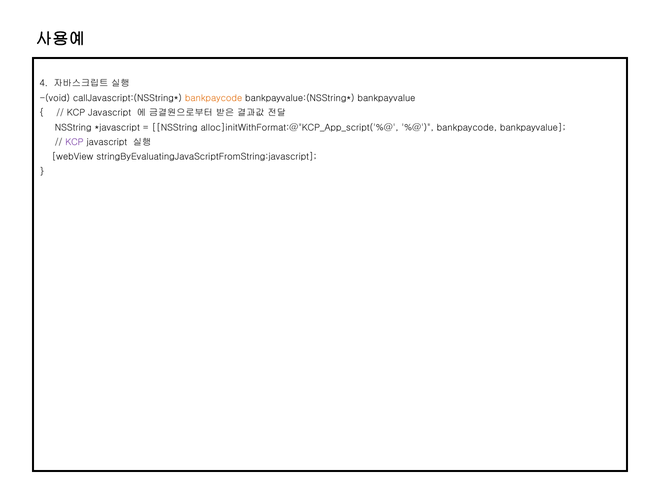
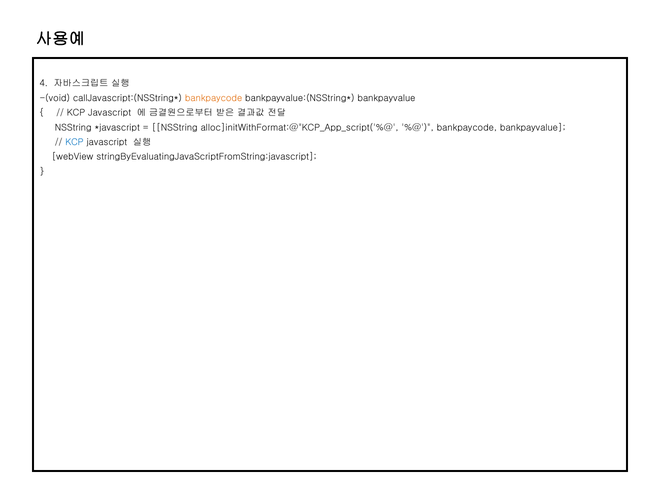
KCP at (74, 142) colour: purple -> blue
